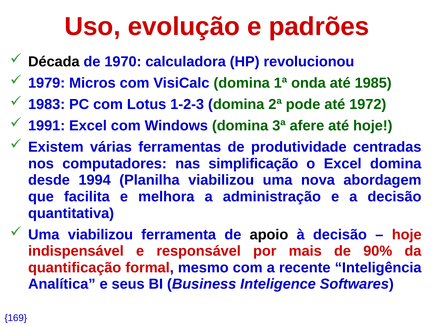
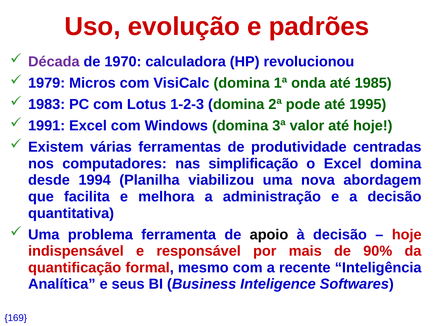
Década colour: black -> purple
1972: 1972 -> 1995
afere: afere -> valor
Uma viabilizou: viabilizou -> problema
